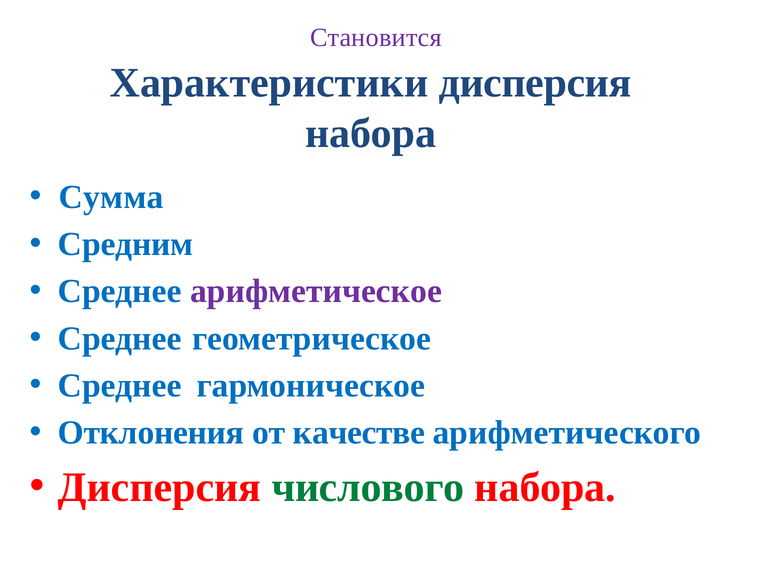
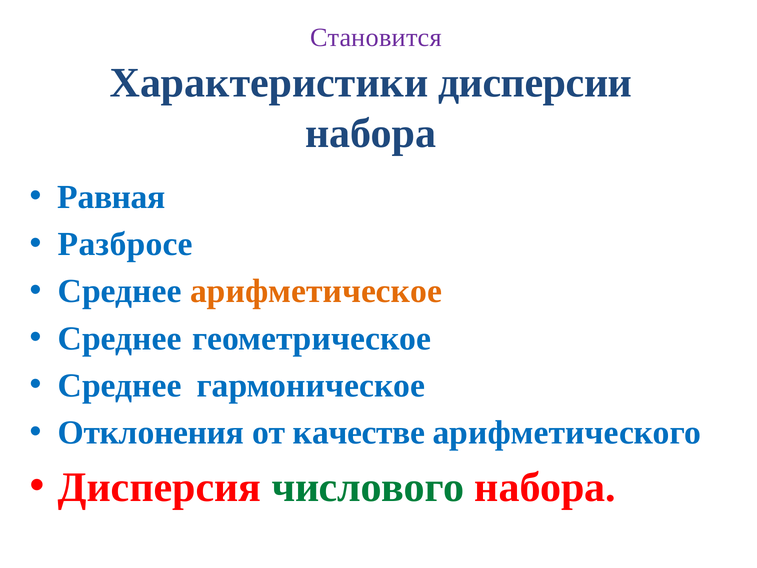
Характеристики дисперсия: дисперсия -> дисперсии
Сумма: Сумма -> Равная
Средним: Средним -> Разбросе
арифметическое colour: purple -> orange
